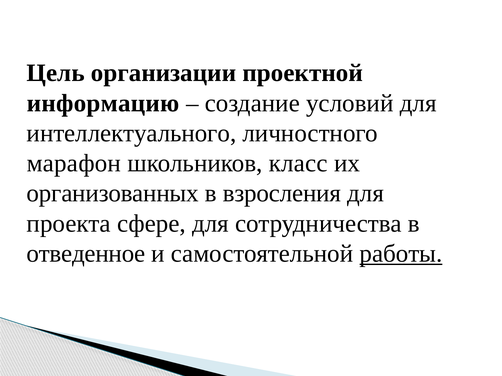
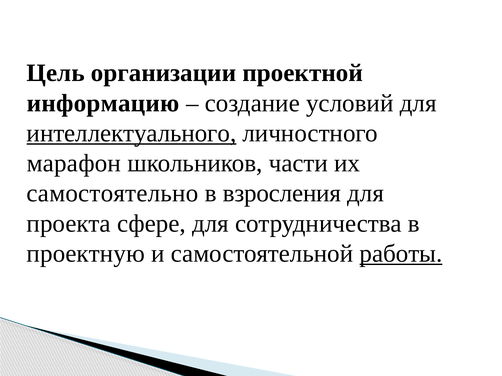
интеллектуального underline: none -> present
класс: класс -> части
организованных: организованных -> самостоятельно
отведенное: отведенное -> проектную
